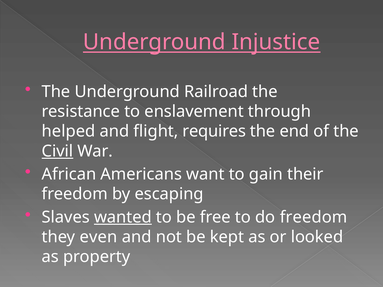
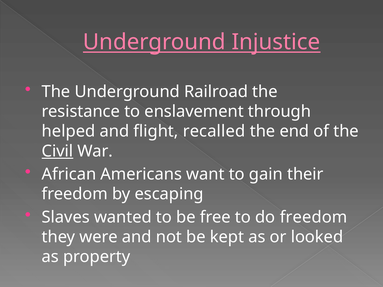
requires: requires -> recalled
wanted underline: present -> none
even: even -> were
